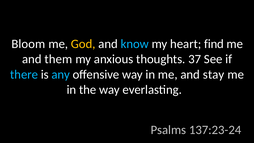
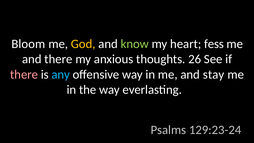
know colour: light blue -> light green
find: find -> fess
and them: them -> there
37: 37 -> 26
there at (24, 74) colour: light blue -> pink
137:23-24: 137:23-24 -> 129:23-24
